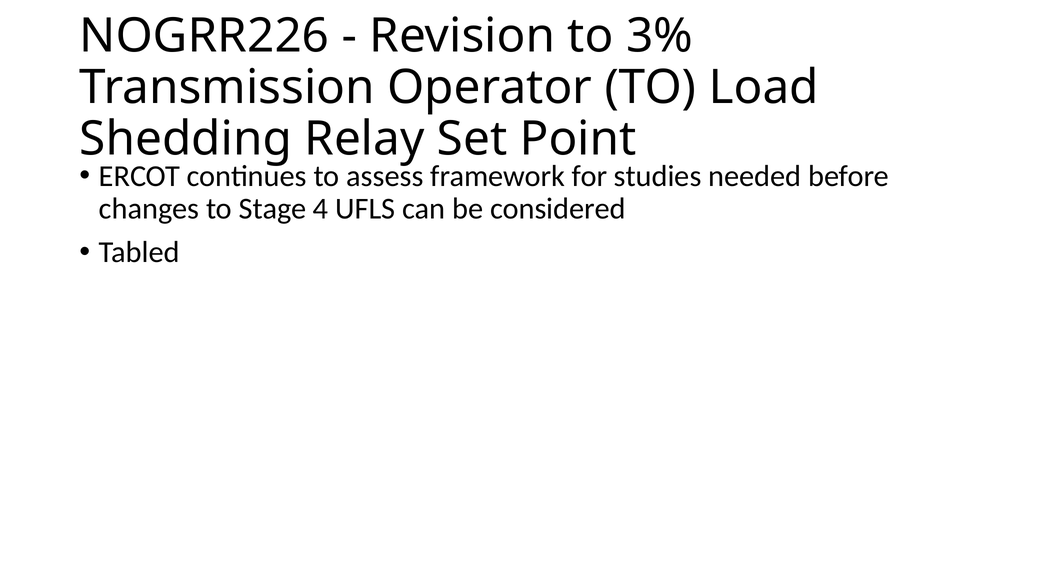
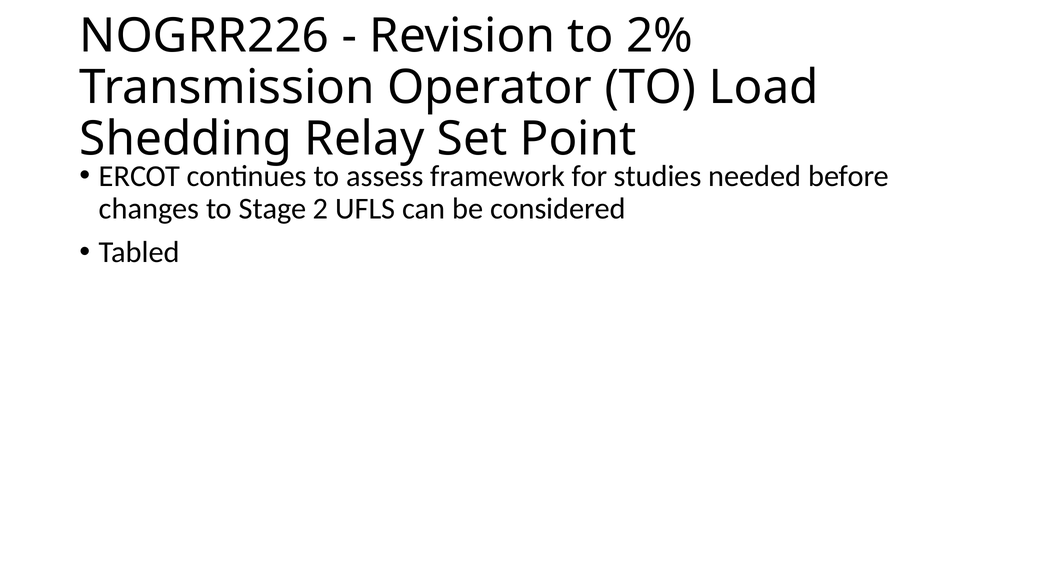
3%: 3% -> 2%
4: 4 -> 2
